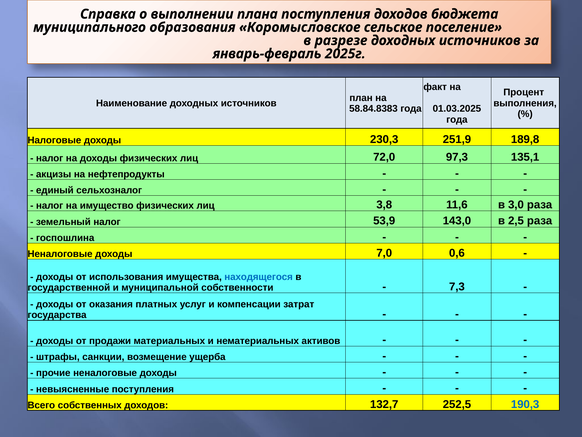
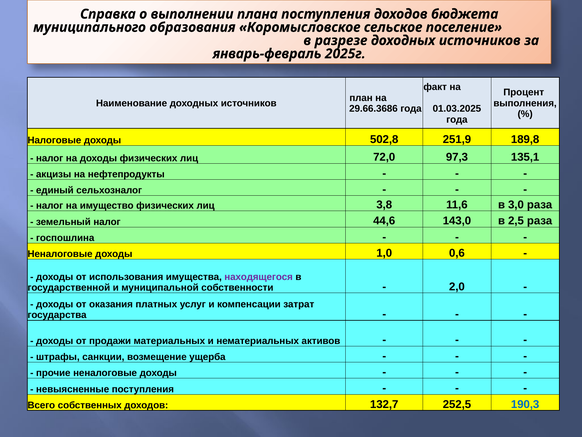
58.84.8383: 58.84.8383 -> 29.66.3686
230,3: 230,3 -> 502,8
53,9: 53,9 -> 44,6
7,0: 7,0 -> 1,0
находящегося colour: blue -> purple
7,3: 7,3 -> 2,0
